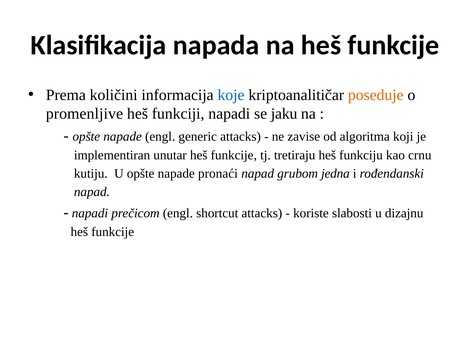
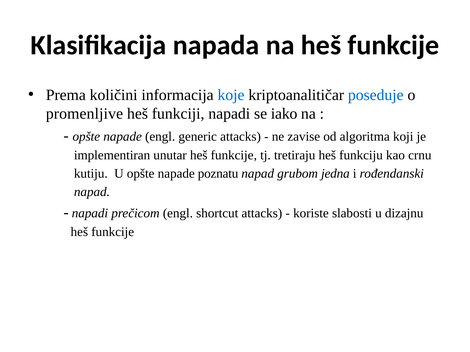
poseduje colour: orange -> blue
jaku: jaku -> iako
pronaći: pronaći -> poznatu
